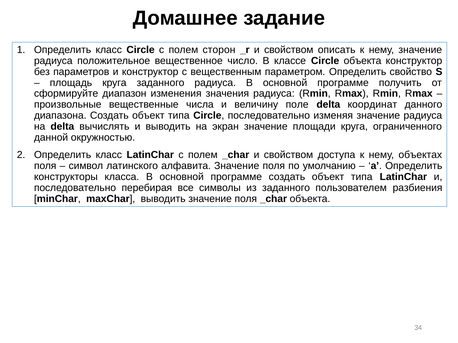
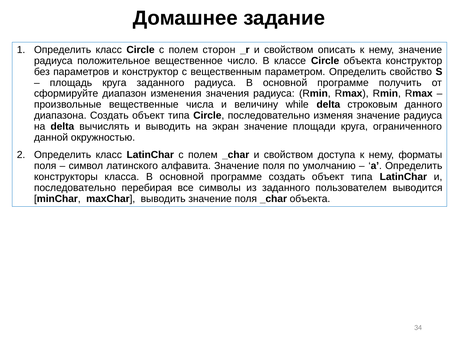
поле: поле -> while
координат: координат -> строковым
объектах: объектах -> форматы
разбиения: разбиения -> выводится
